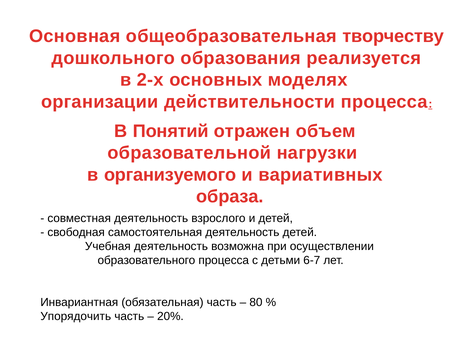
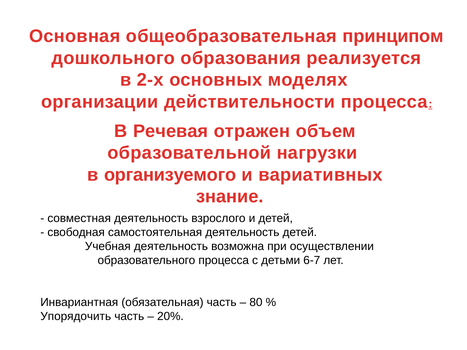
творчеству: творчеству -> принципом
Понятий: Понятий -> Речевая
образа: образа -> знание
